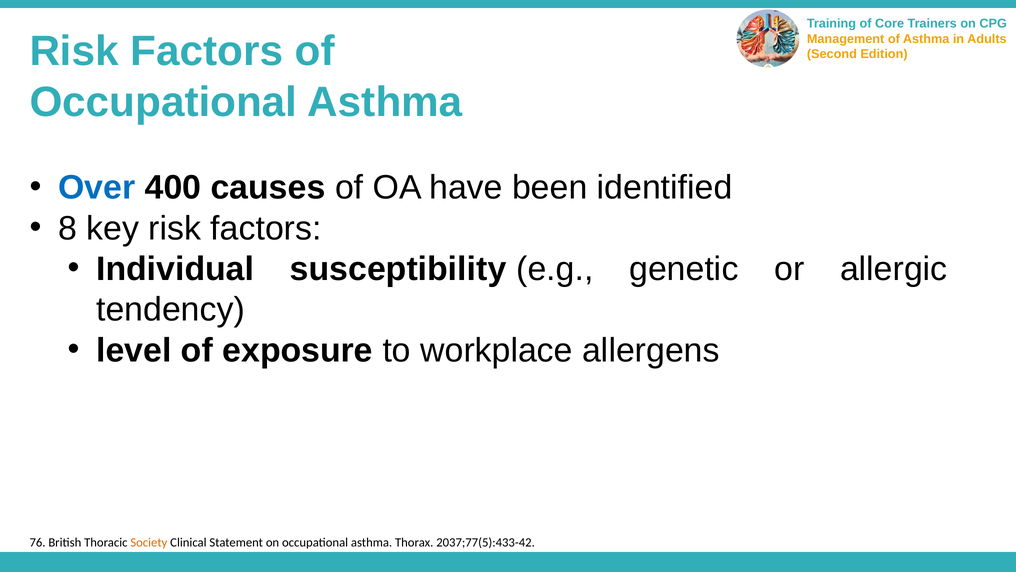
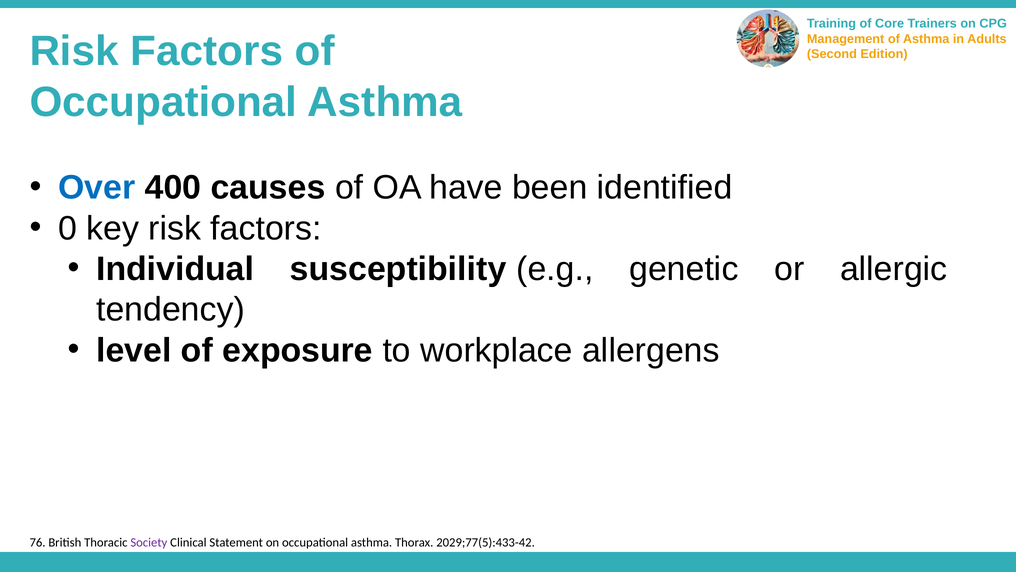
8: 8 -> 0
Society colour: orange -> purple
2037;77(5):433-42: 2037;77(5):433-42 -> 2029;77(5):433-42
